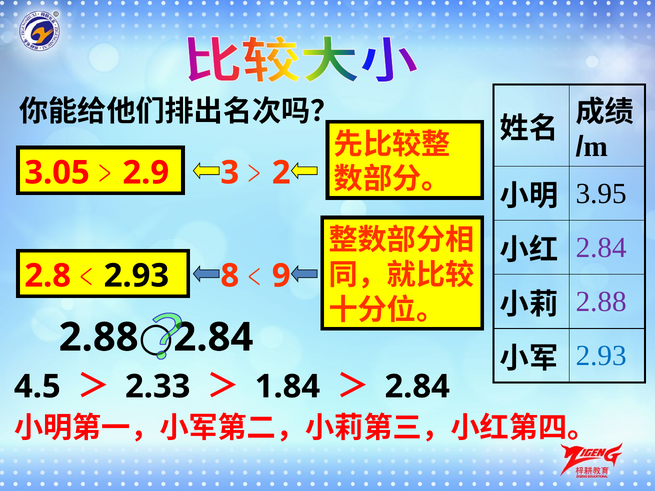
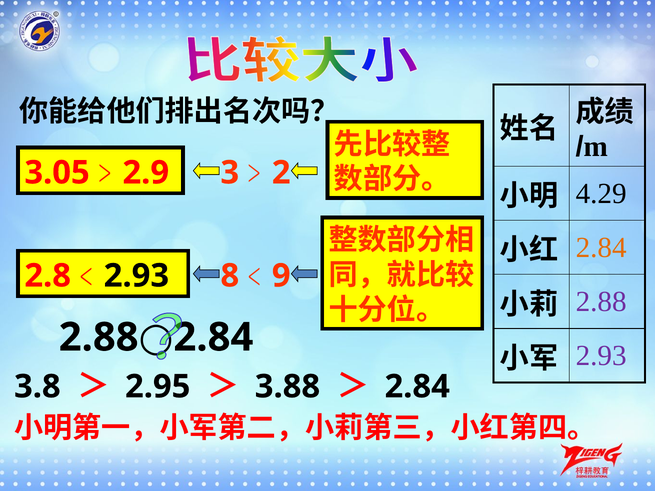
3.95: 3.95 -> 4.29
2.84 at (601, 248) colour: purple -> orange
2.93 at (601, 356) colour: blue -> purple
4.5: 4.5 -> 3.8
2.33: 2.33 -> 2.95
1.84: 1.84 -> 3.88
